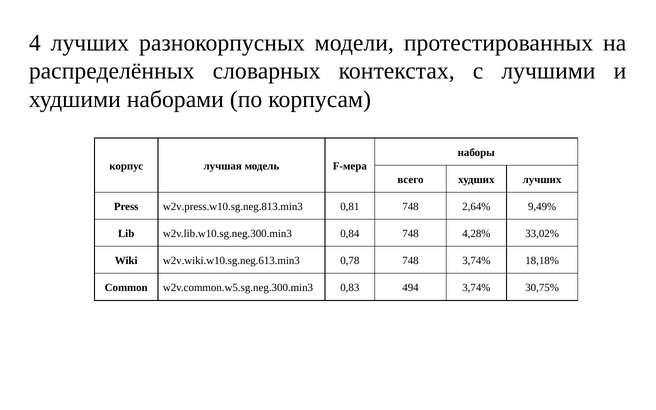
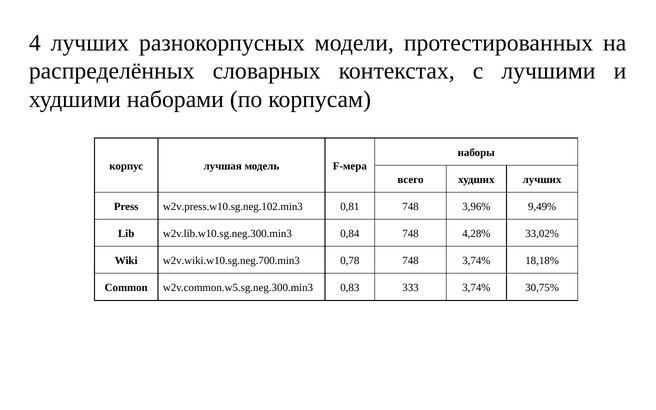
w2v.press.w10.sg.neg.813.min3: w2v.press.w10.sg.neg.813.min3 -> w2v.press.w10.sg.neg.102.min3
2,64%: 2,64% -> 3,96%
w2v.wiki.w10.sg.neg.613.min3: w2v.wiki.w10.sg.neg.613.min3 -> w2v.wiki.w10.sg.neg.700.min3
494: 494 -> 333
